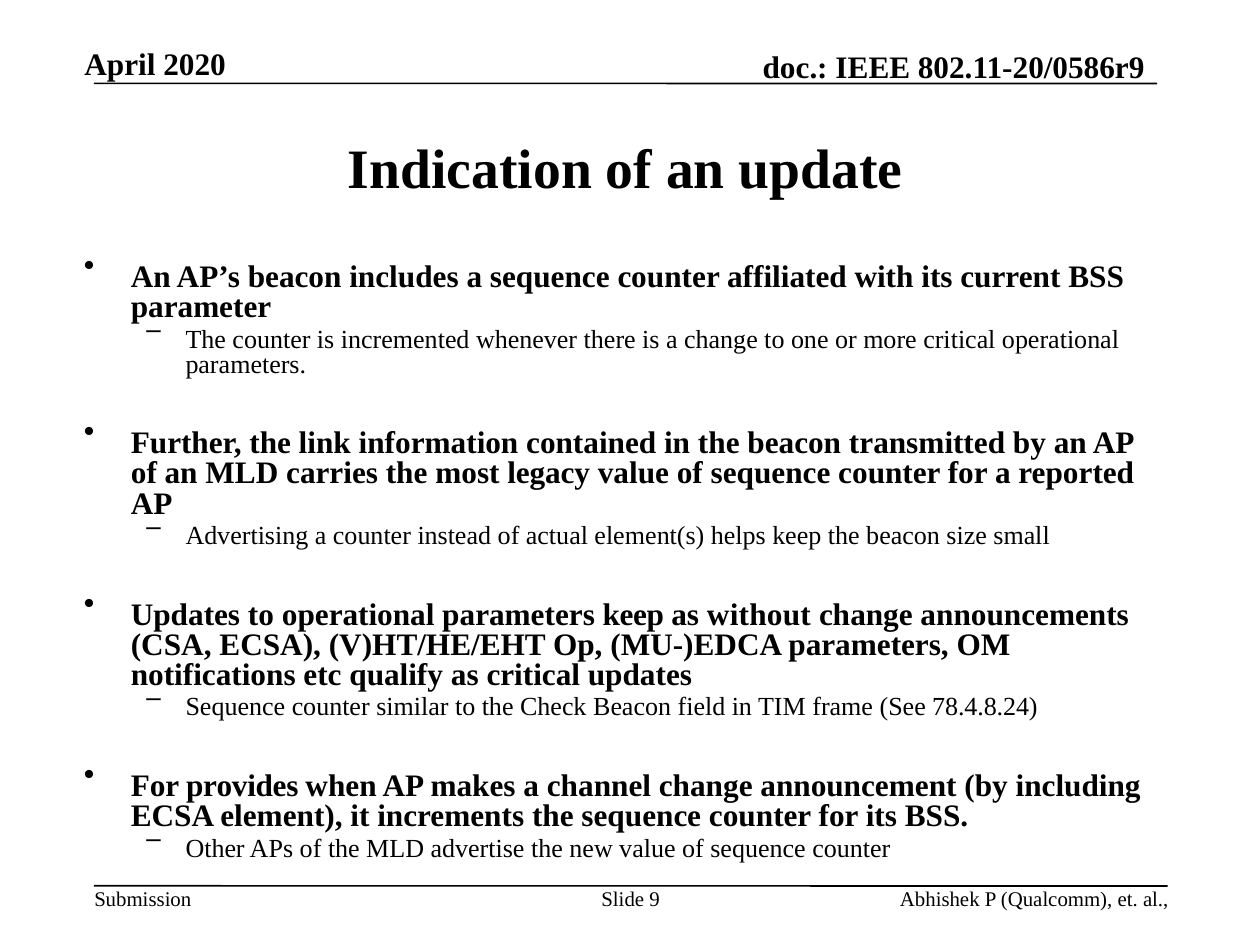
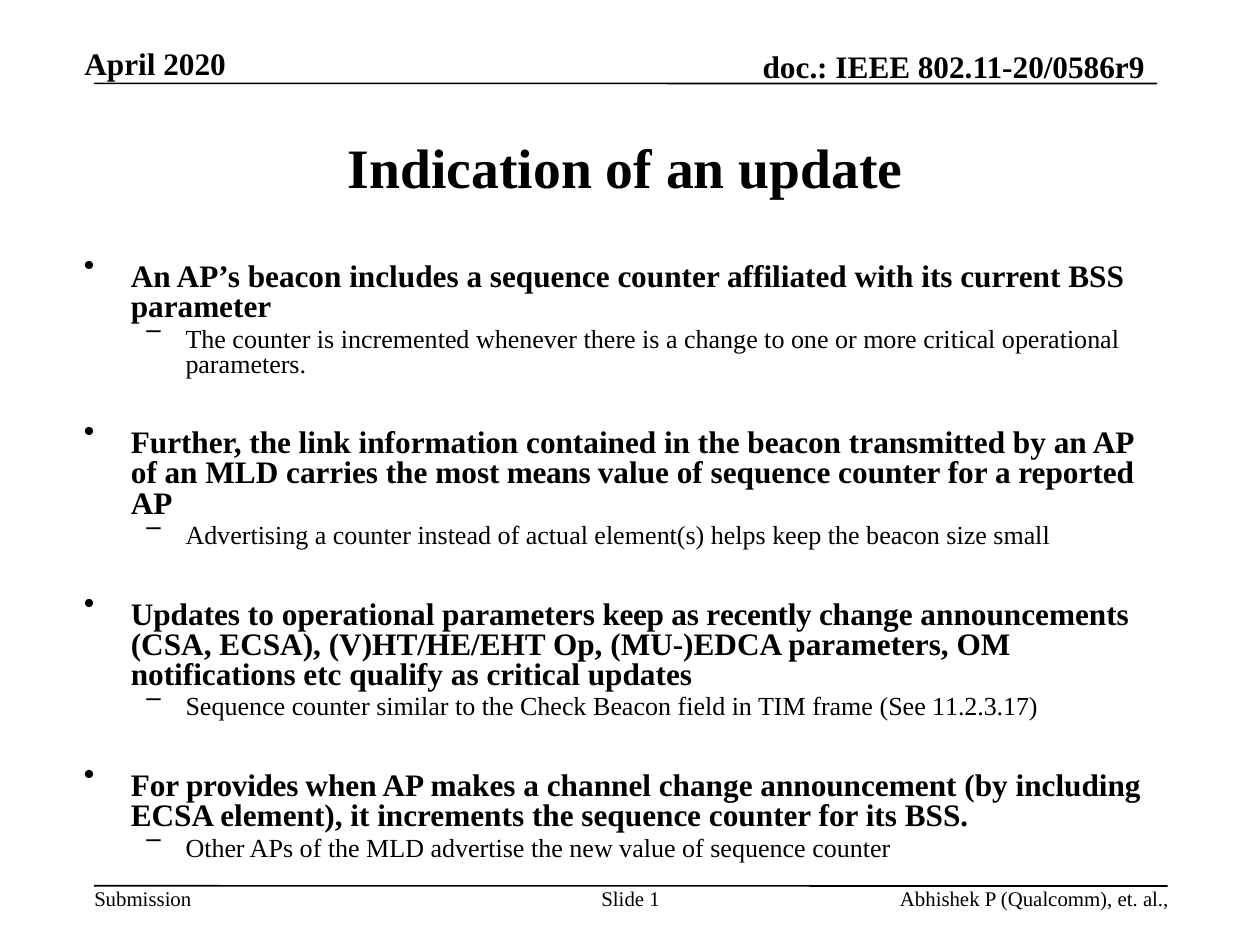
legacy: legacy -> means
without: without -> recently
78.4.8.24: 78.4.8.24 -> 11.2.3.17
9: 9 -> 1
